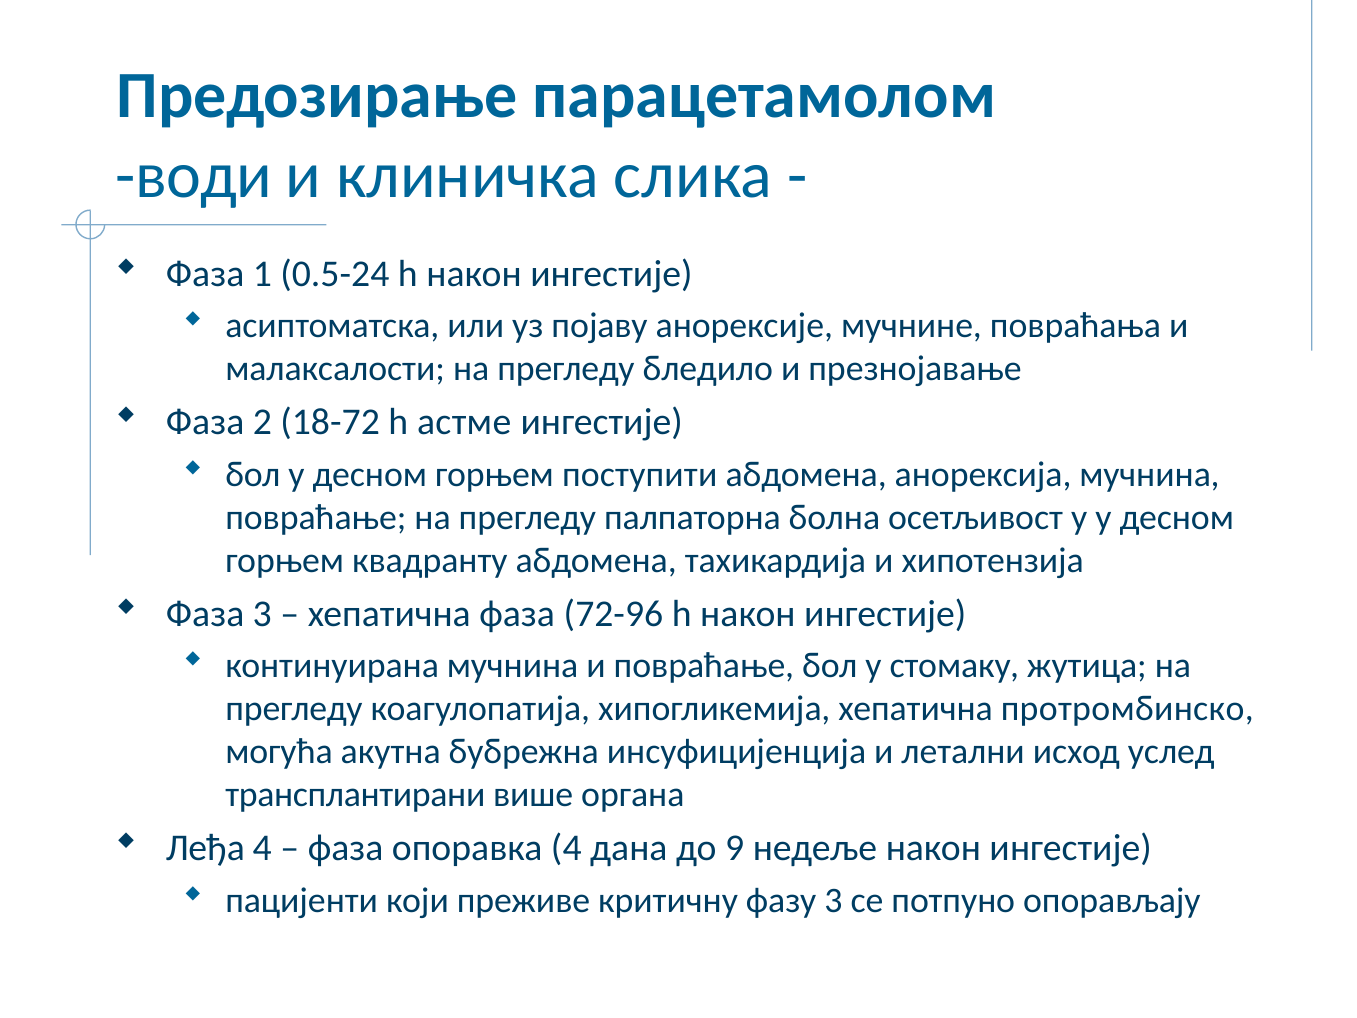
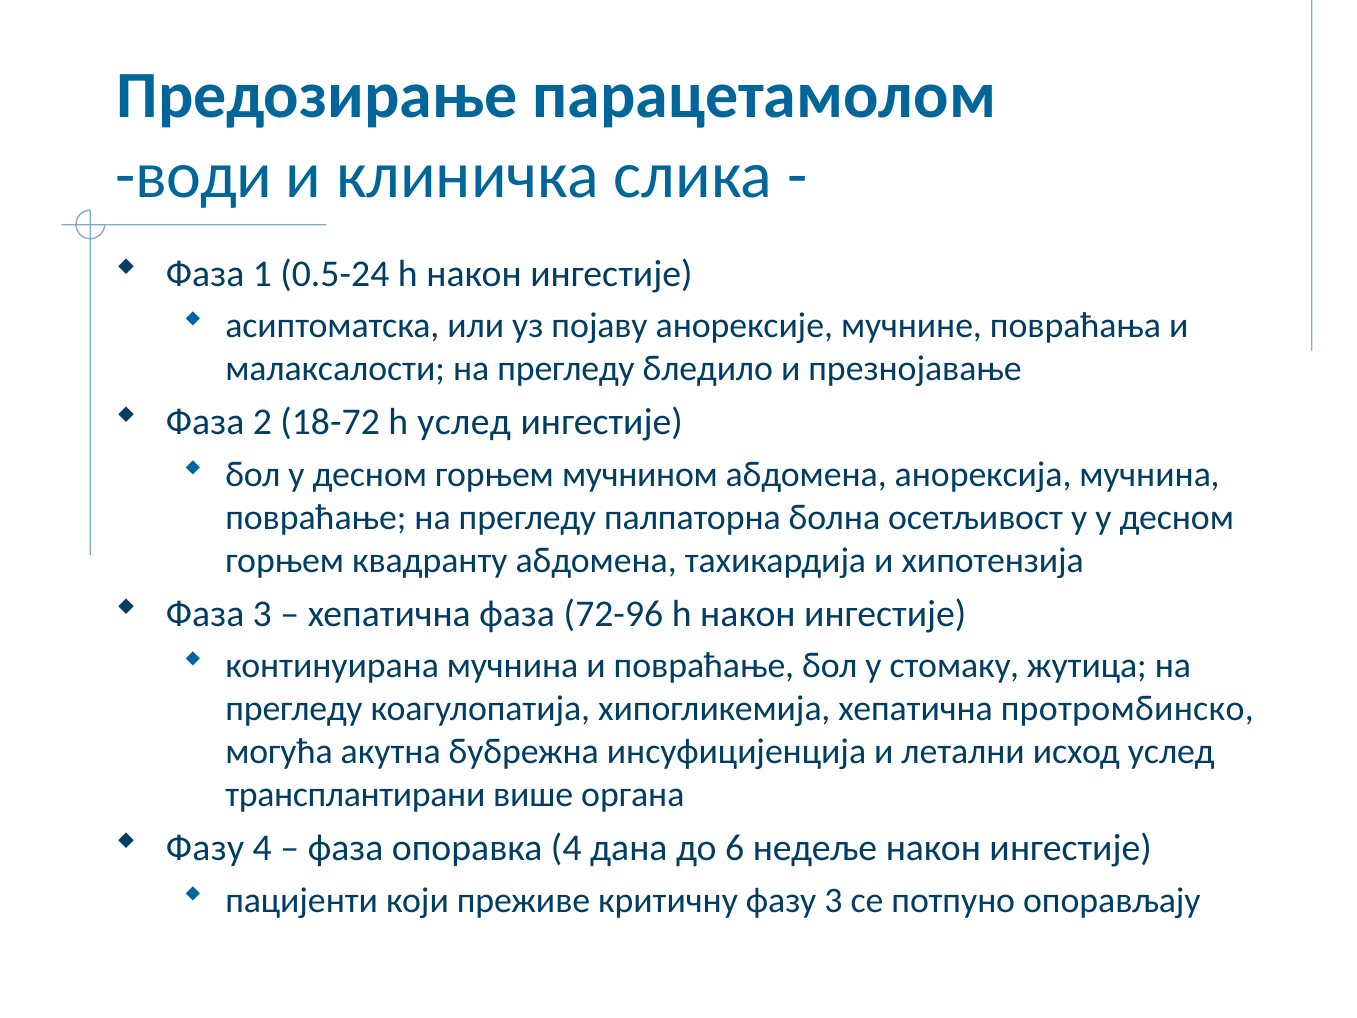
h астме: астме -> услед
поступити: поступити -> мучнином
Леђа at (205, 848): Леђа -> Фазу
9: 9 -> 6
